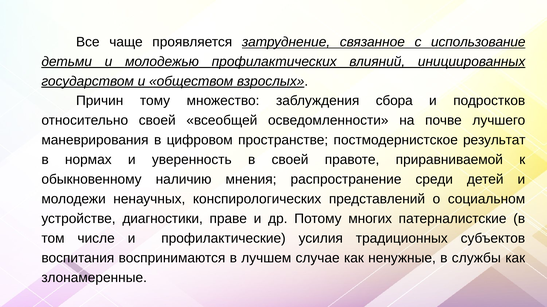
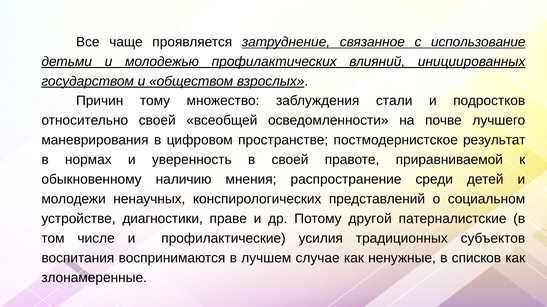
сбора: сбора -> стали
многих: многих -> другой
службы: службы -> списков
